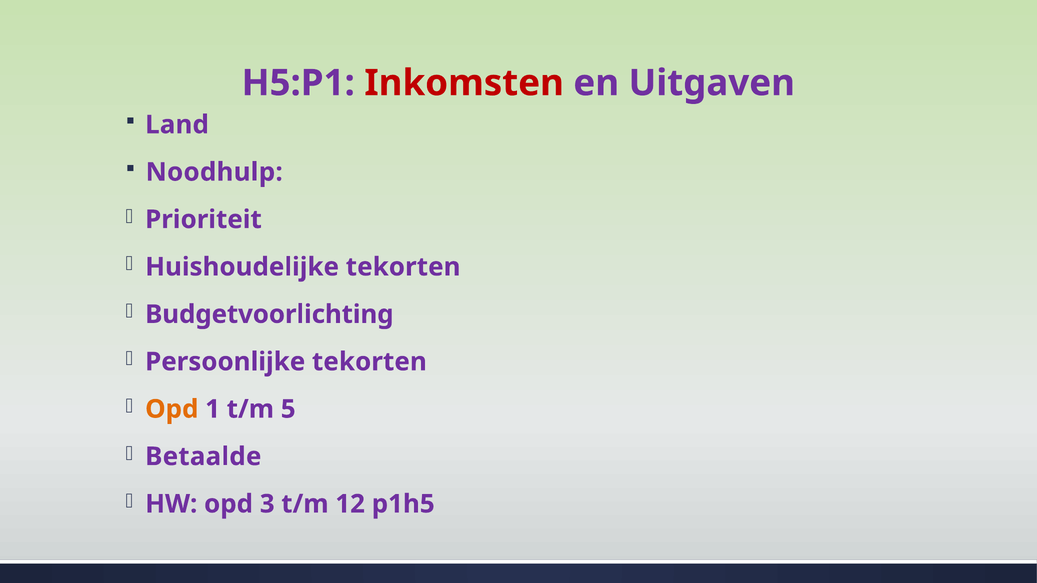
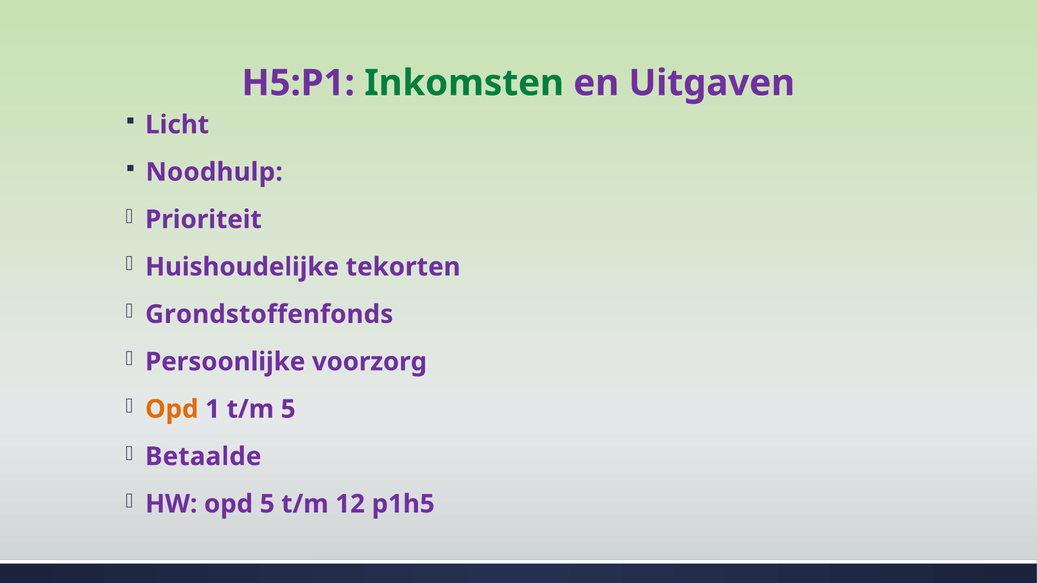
Inkomsten colour: red -> green
Land: Land -> Licht
Budgetvoorlichting: Budgetvoorlichting -> Grondstoffenfonds
Persoonlijke tekorten: tekorten -> voorzorg
opd 3: 3 -> 5
